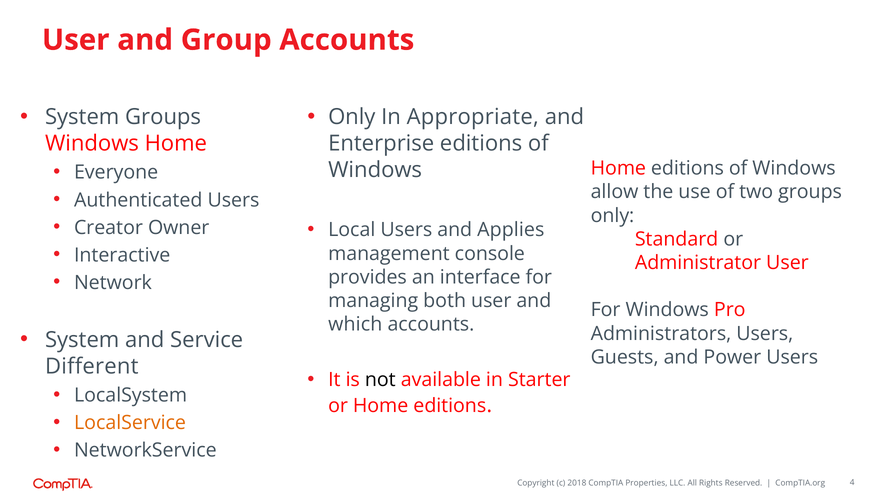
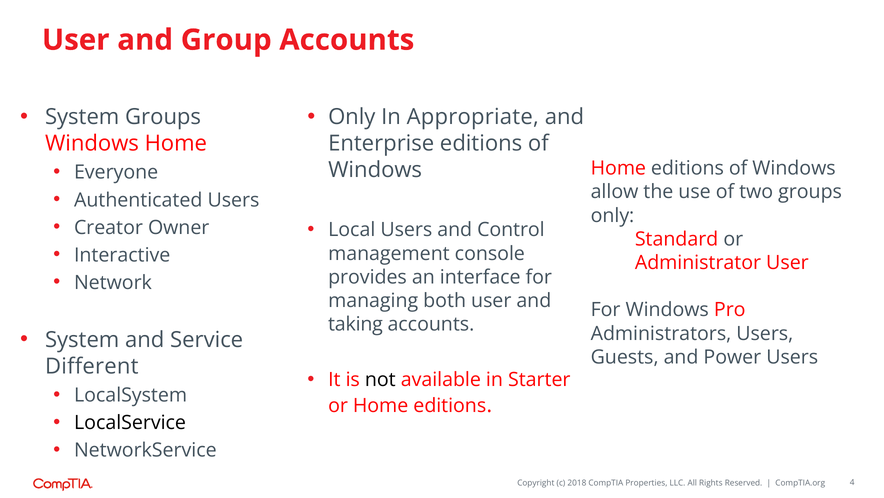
Applies: Applies -> Control
which: which -> taking
LocalService colour: orange -> black
